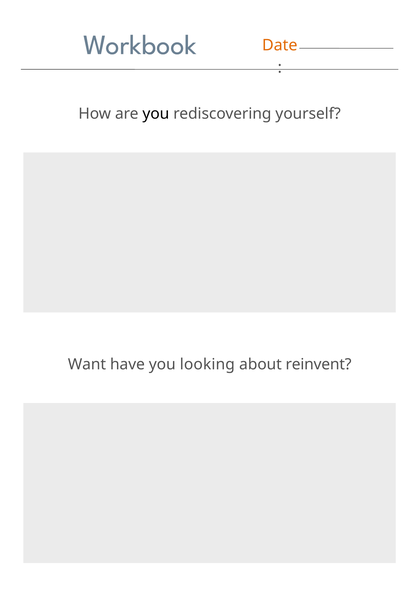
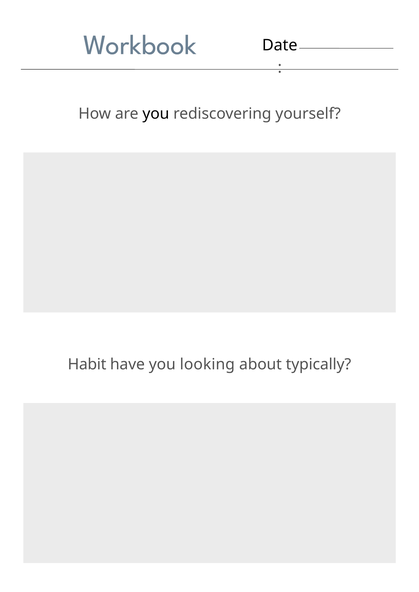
Date colour: orange -> black
Want: Want -> Habit
reinvent: reinvent -> typically
